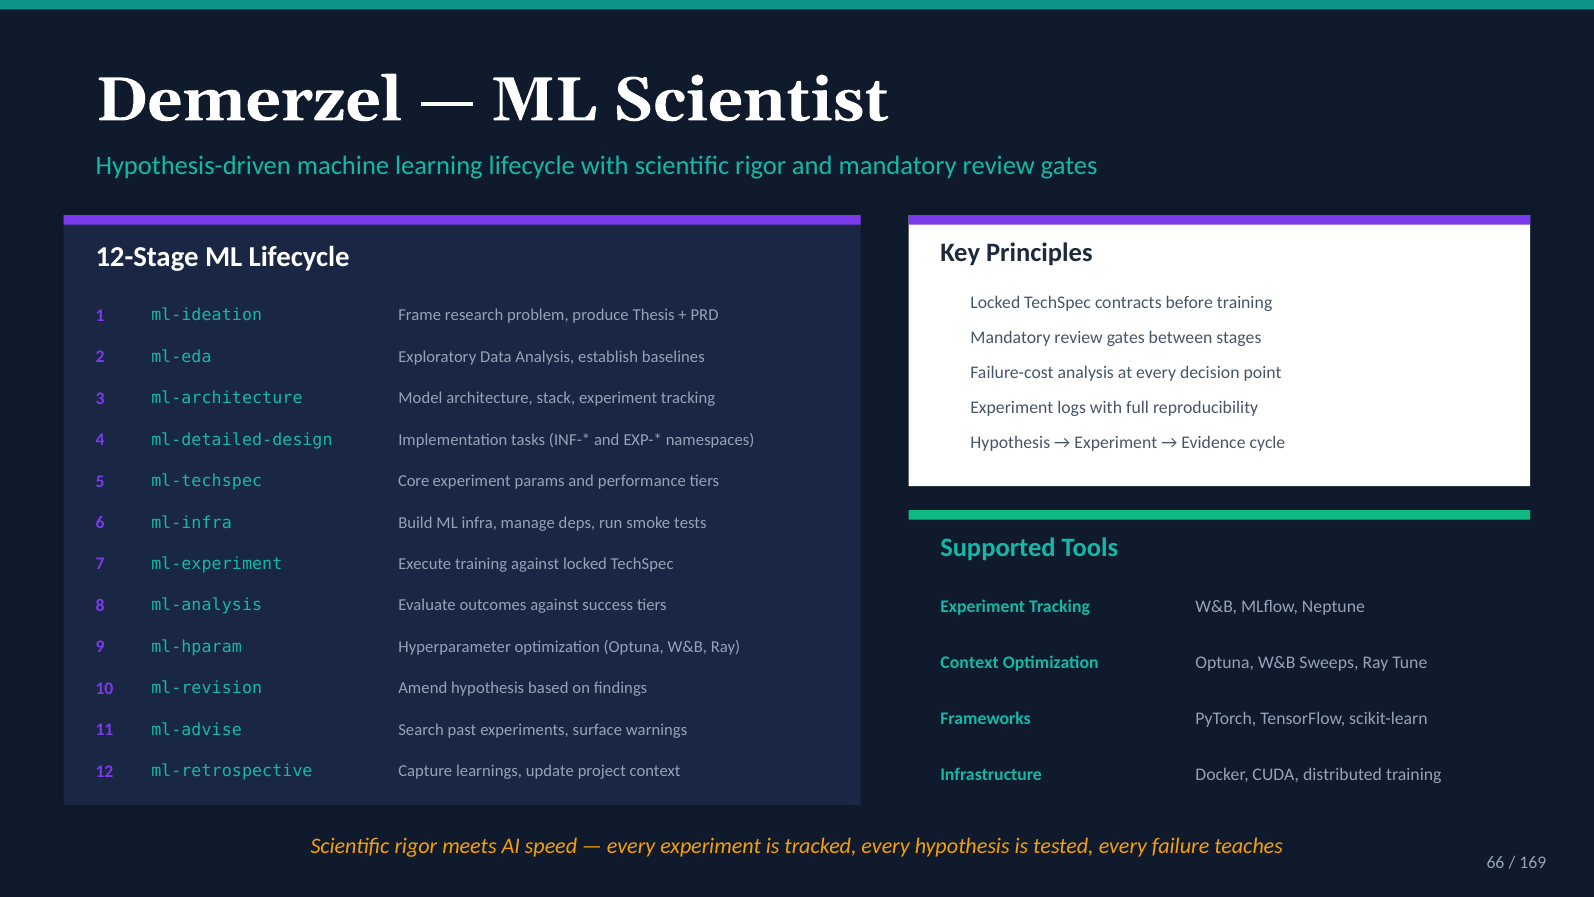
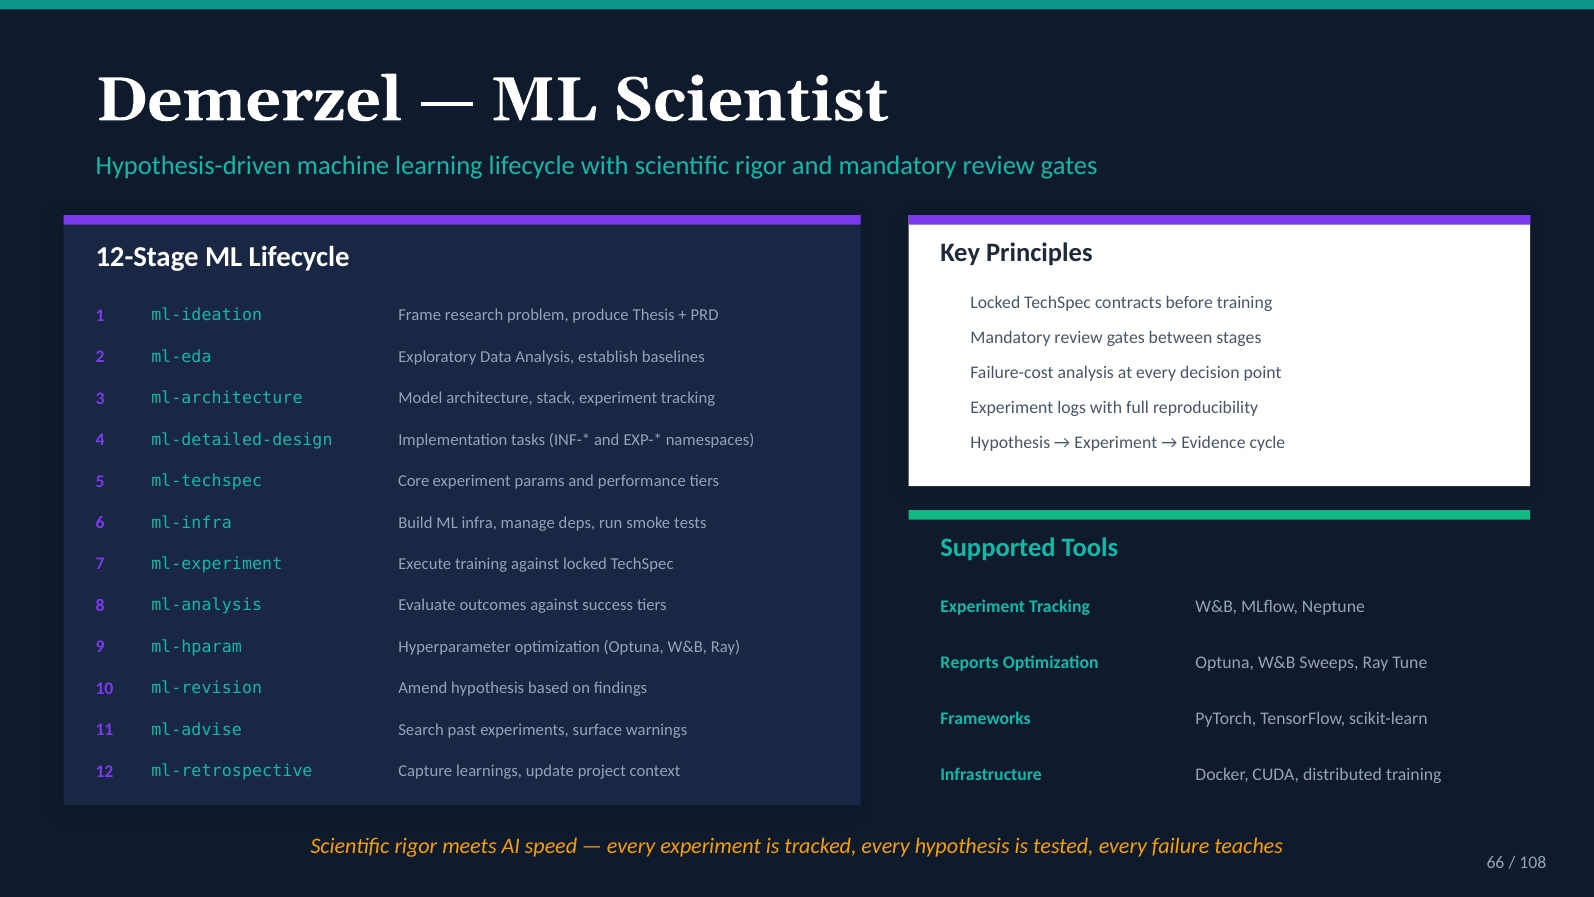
Context at (970, 663): Context -> Reports
169: 169 -> 108
